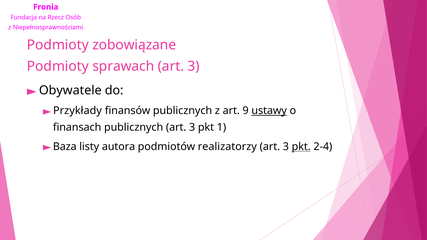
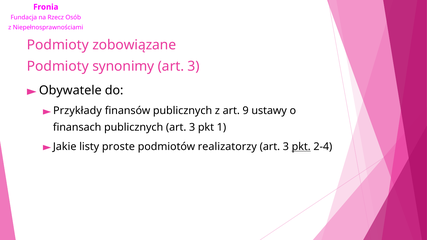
sprawach: sprawach -> synonimy
ustawy underline: present -> none
Baza: Baza -> Jakie
autora: autora -> proste
